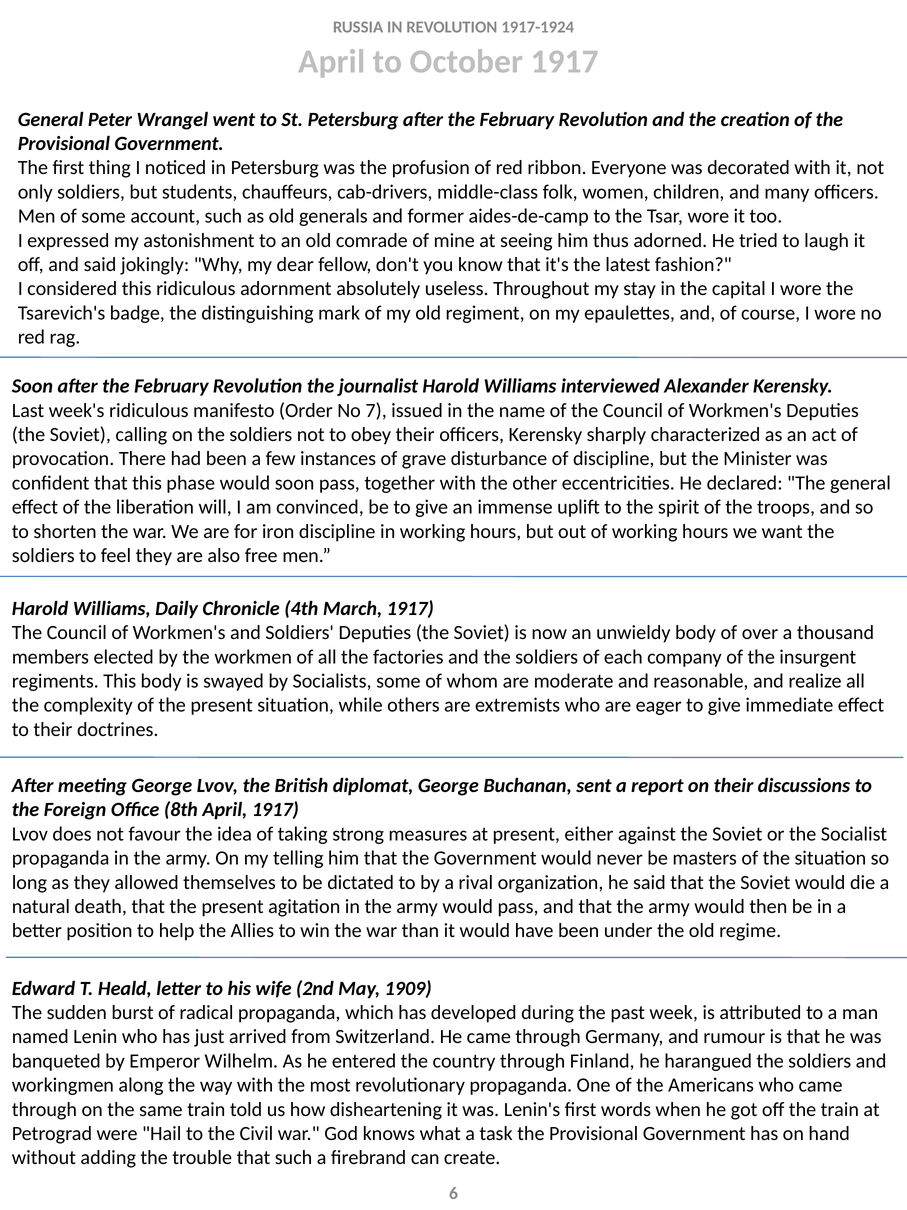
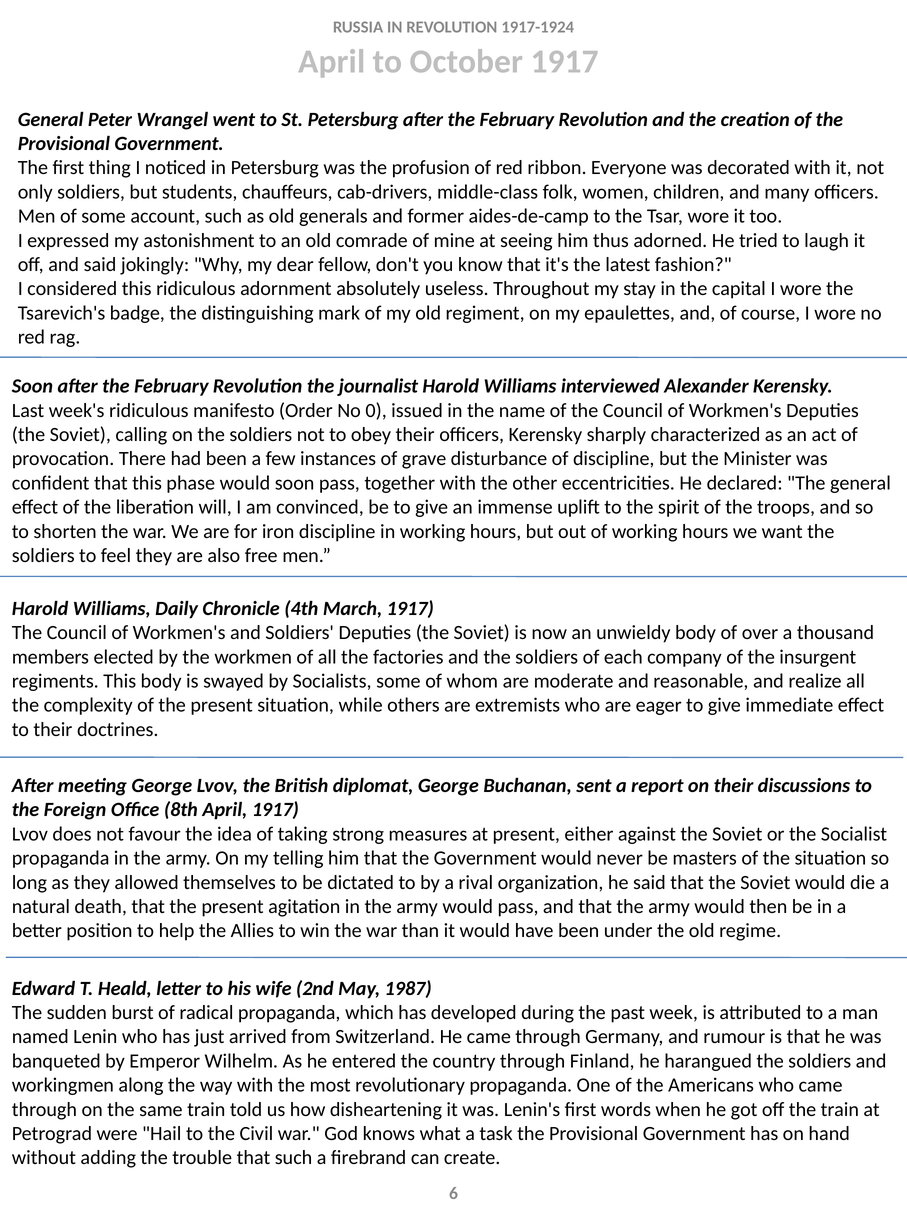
7: 7 -> 0
1909: 1909 -> 1987
